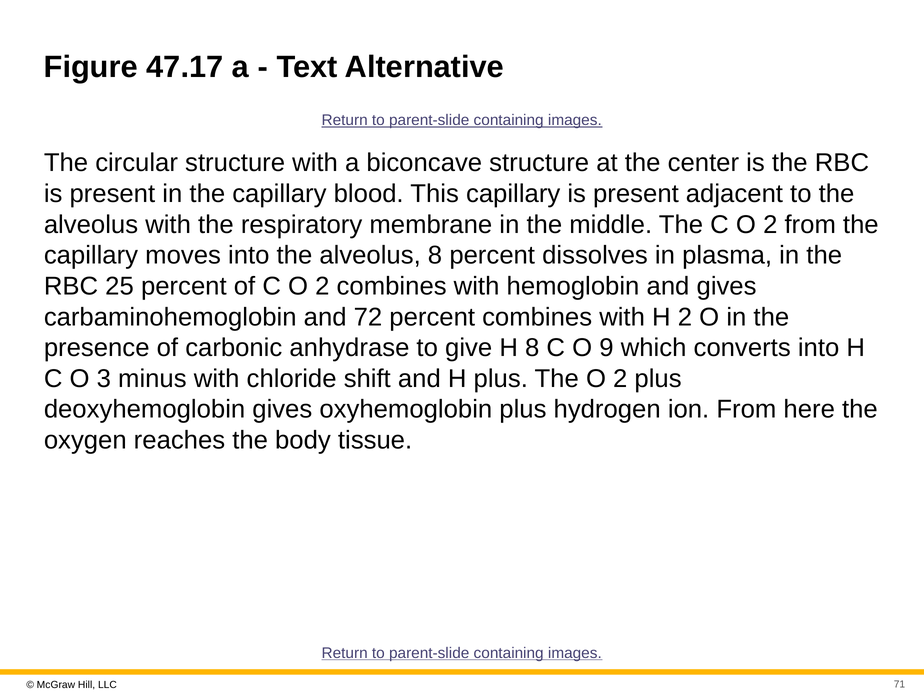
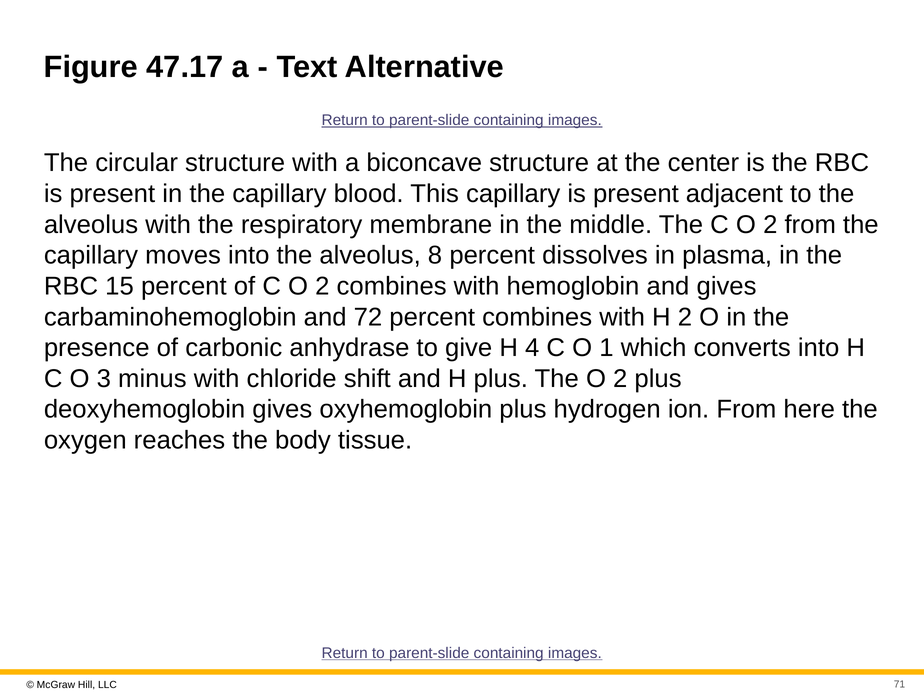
25: 25 -> 15
H 8: 8 -> 4
9: 9 -> 1
